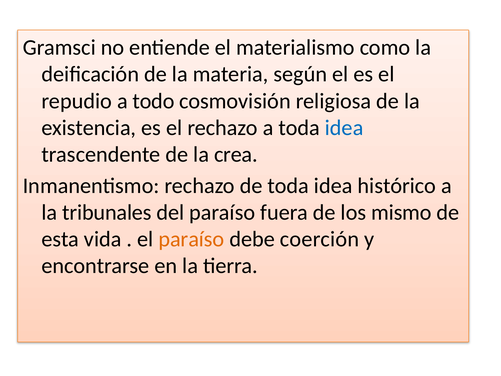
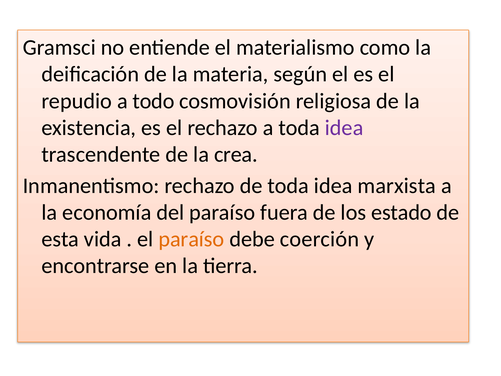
idea at (344, 128) colour: blue -> purple
histórico: histórico -> marxista
tribunales: tribunales -> economía
mismo: mismo -> estado
